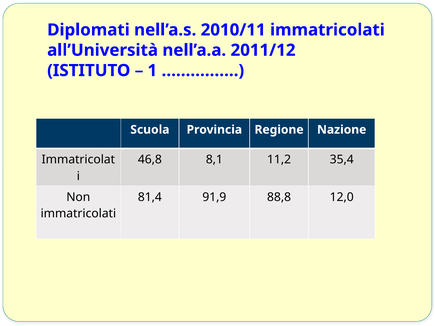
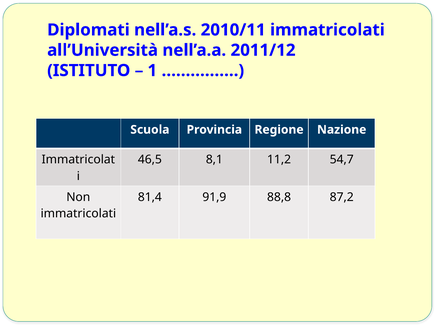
46,8: 46,8 -> 46,5
35,4: 35,4 -> 54,7
12,0: 12,0 -> 87,2
